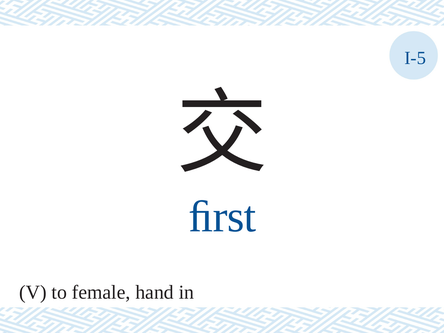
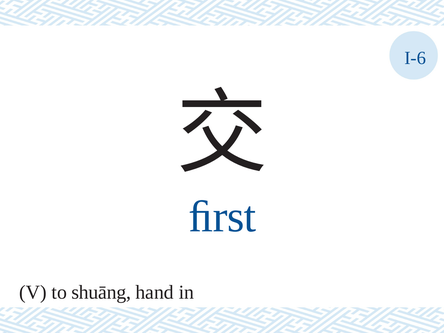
I-5: I-5 -> I-6
female: female -> shuāng
